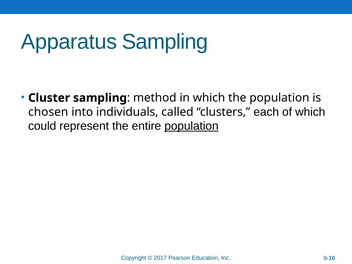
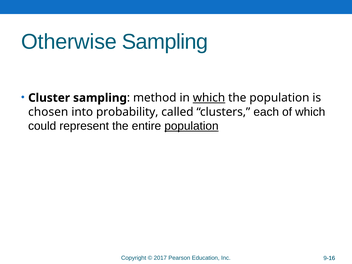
Apparatus: Apparatus -> Otherwise
which at (209, 98) underline: none -> present
individuals: individuals -> probability
